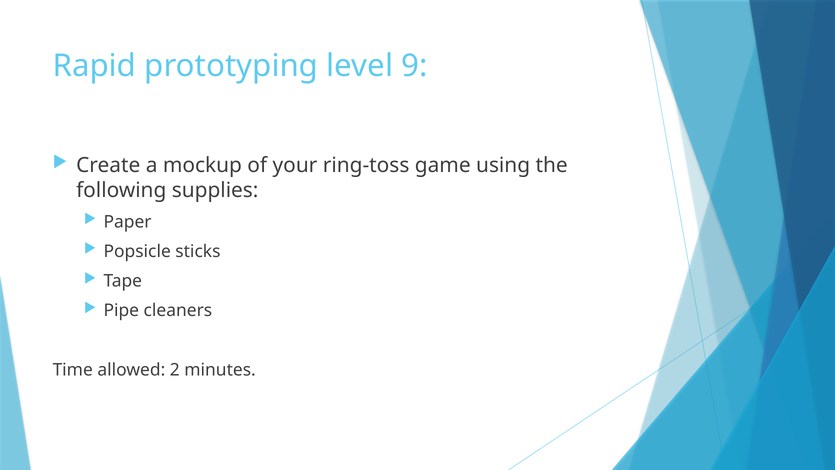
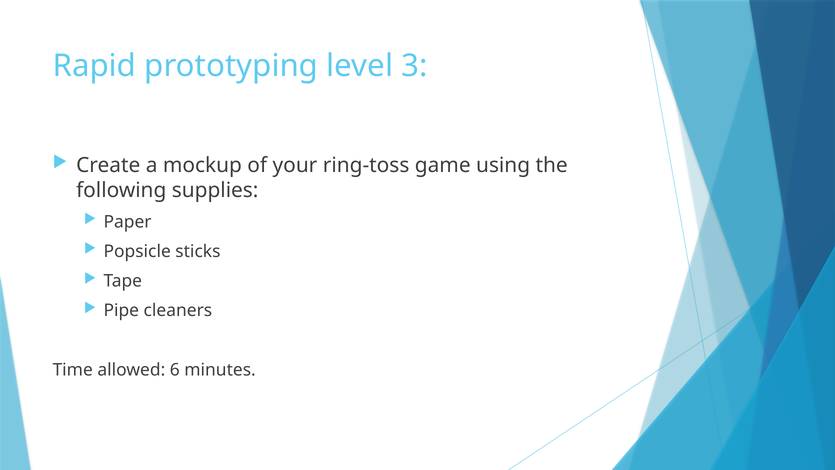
9: 9 -> 3
2: 2 -> 6
